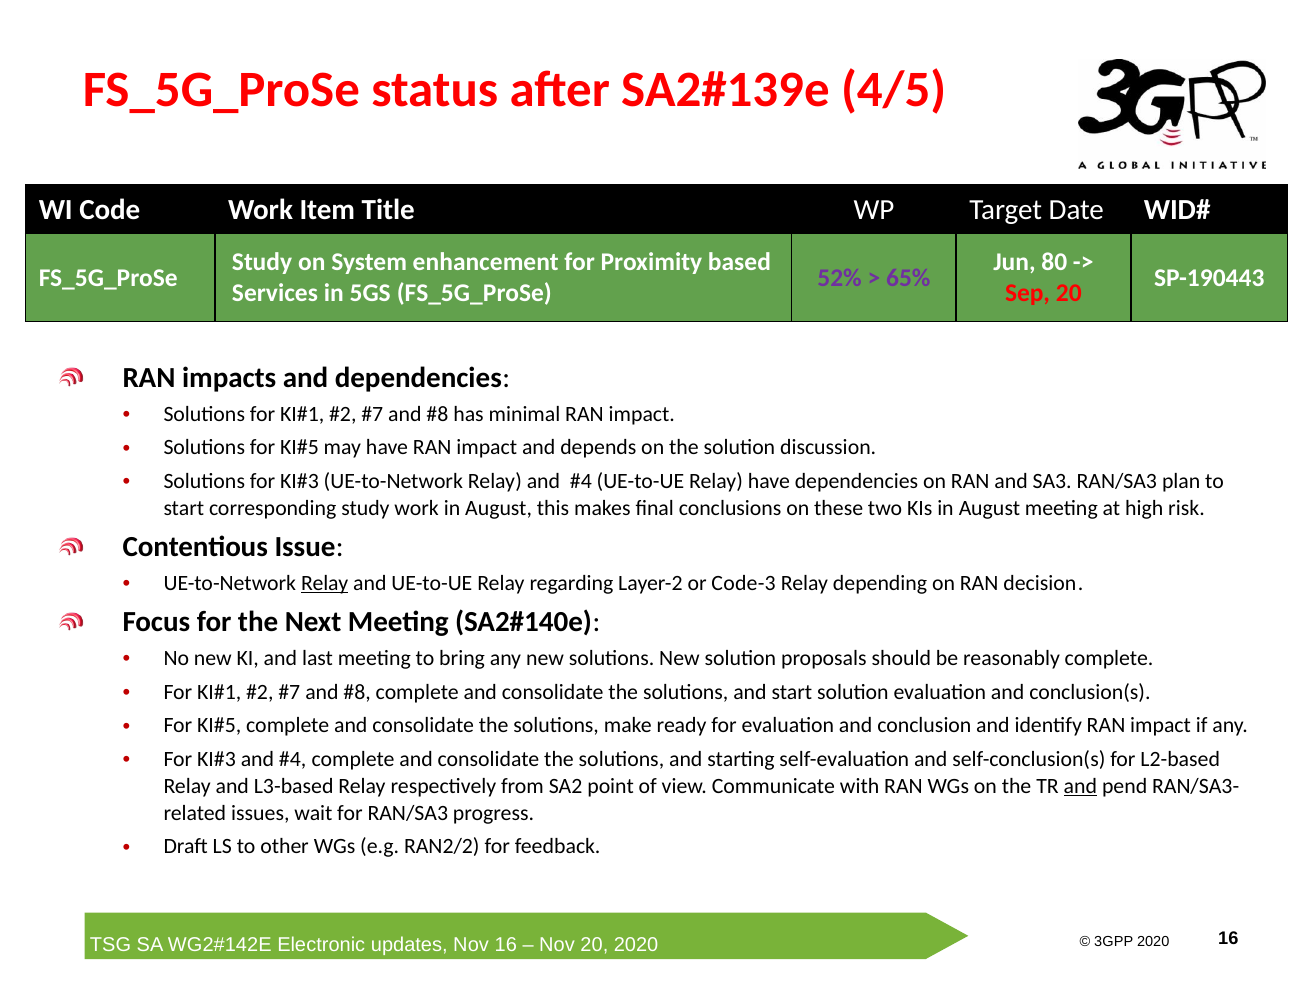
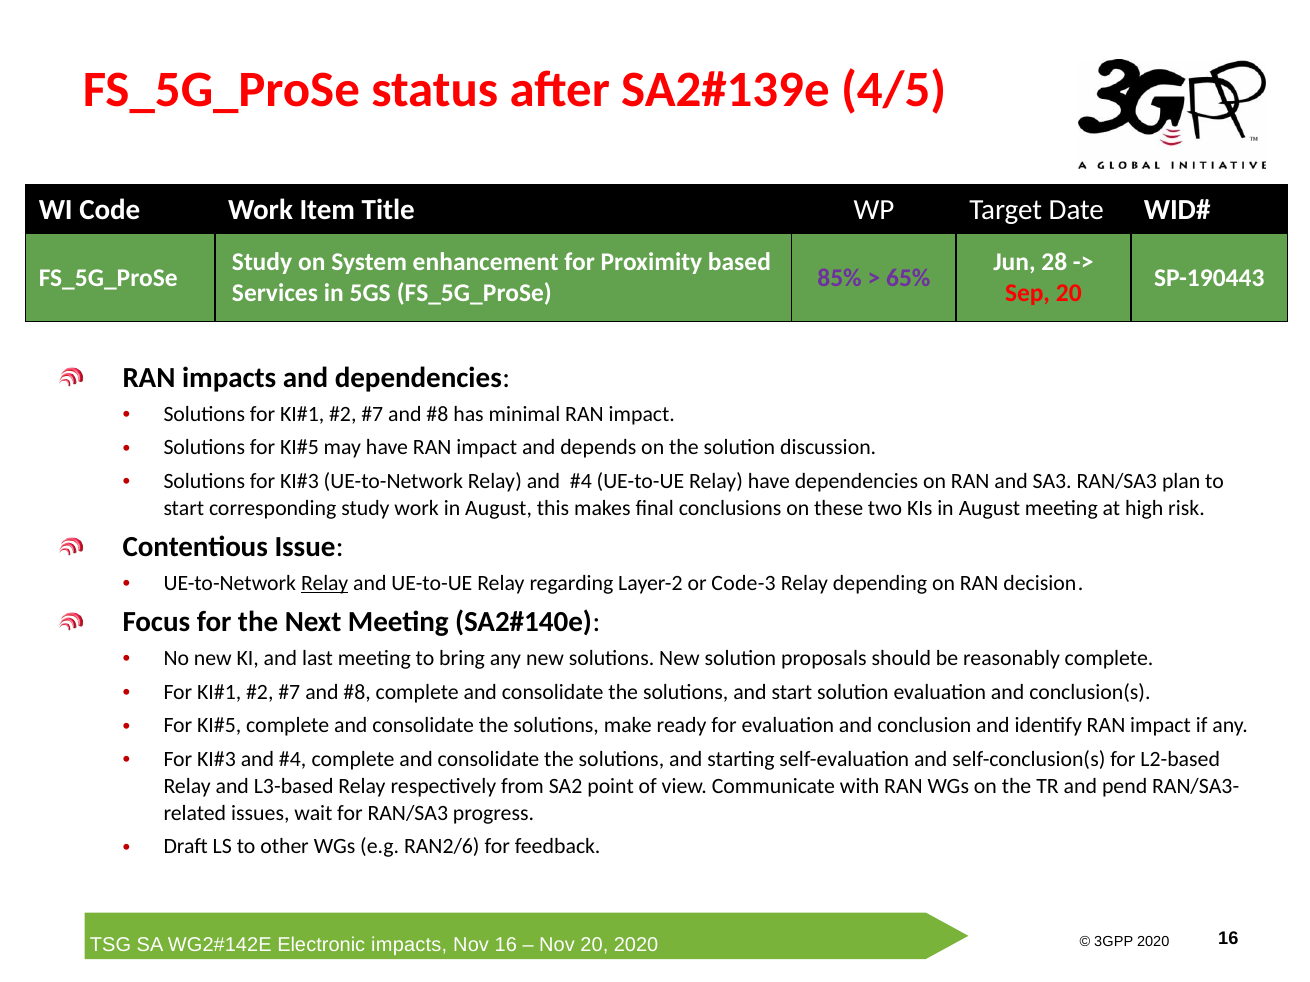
80: 80 -> 28
52%: 52% -> 85%
and at (1080, 787) underline: present -> none
RAN2/2: RAN2/2 -> RAN2/6
updates at (409, 946): updates -> impacts
